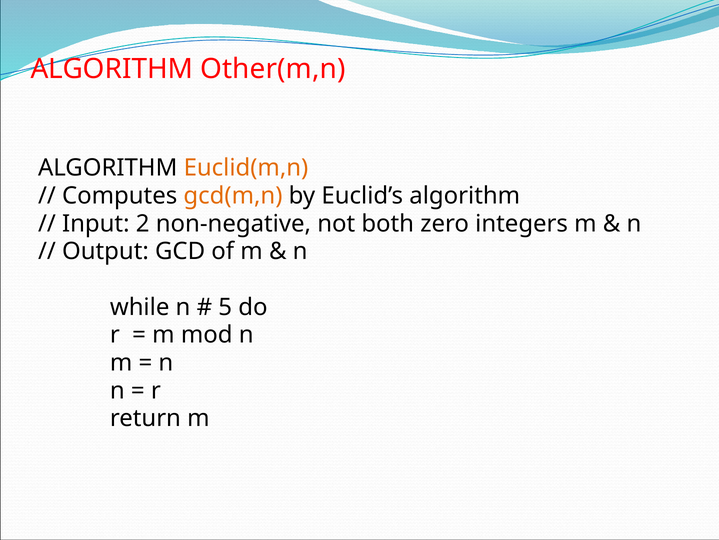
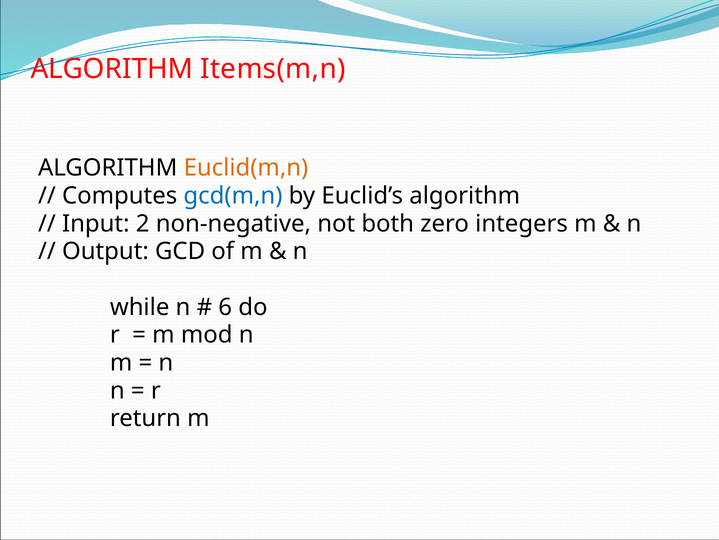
Other(m,n: Other(m,n -> Items(m,n
gcd(m,n colour: orange -> blue
5: 5 -> 6
